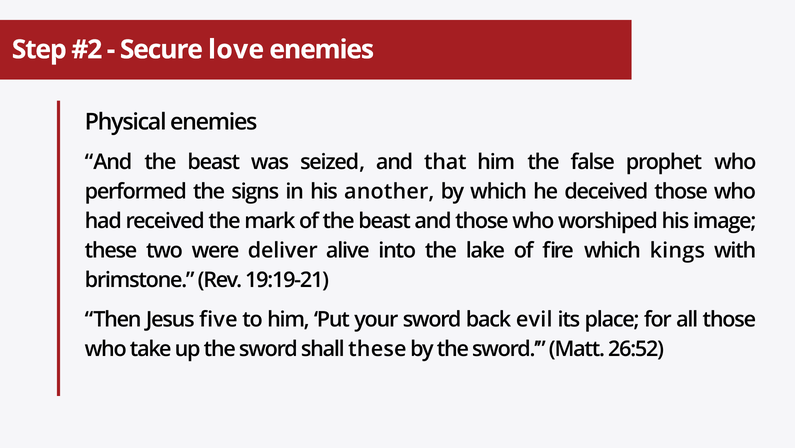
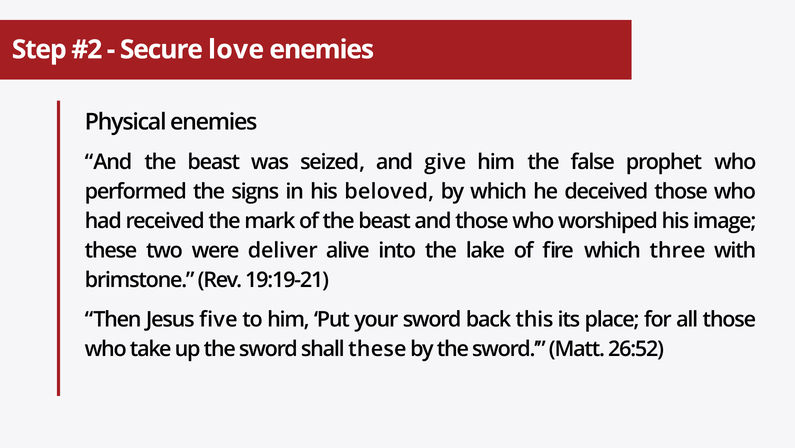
that: that -> give
another: another -> beloved
kings: kings -> three
evil: evil -> this
